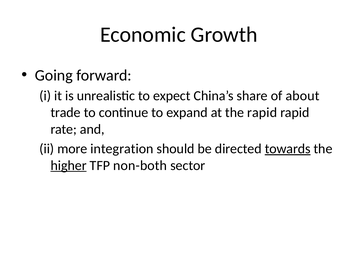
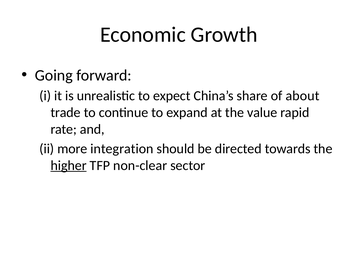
the rapid: rapid -> value
towards underline: present -> none
non-both: non-both -> non-clear
